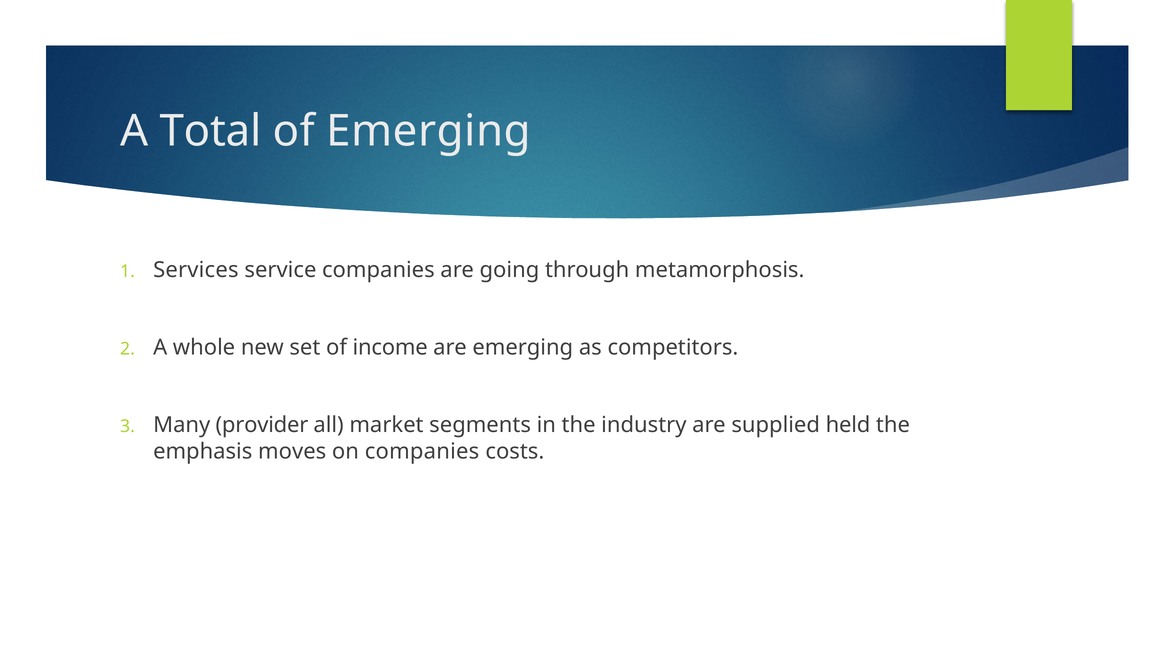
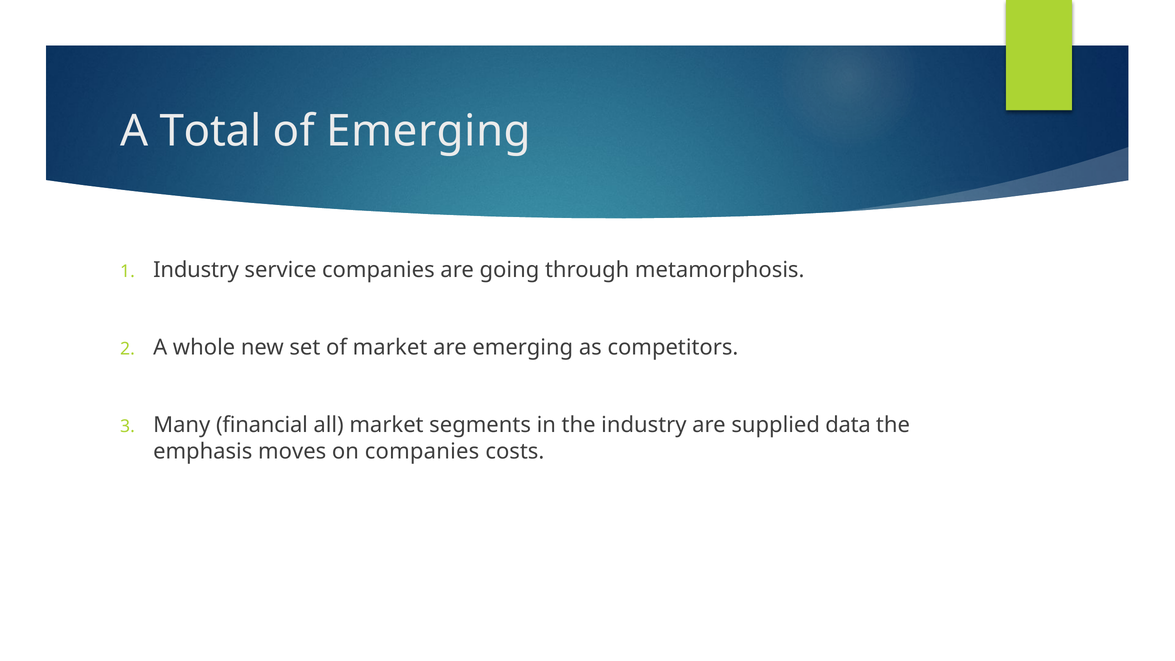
Services at (196, 270): Services -> Industry
of income: income -> market
provider: provider -> financial
held: held -> data
